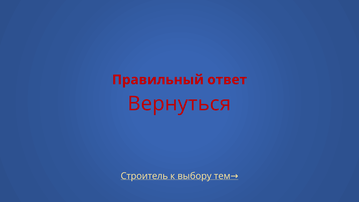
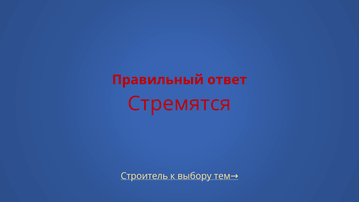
Вернуться: Вернуться -> Стремятся
